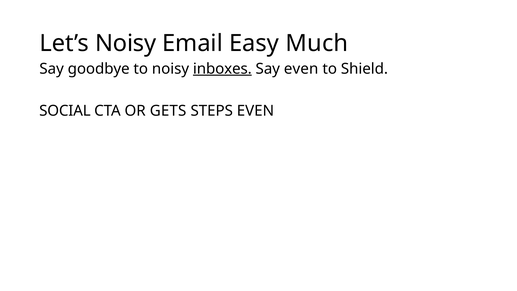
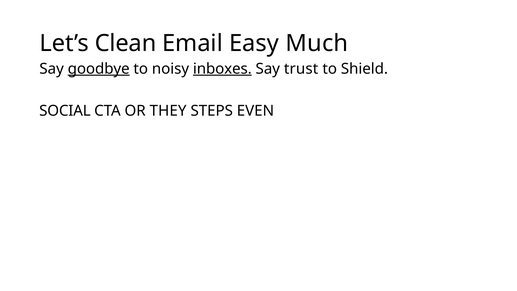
Let’s Noisy: Noisy -> Clean
goodbye underline: none -> present
Say even: even -> trust
GETS: GETS -> THEY
